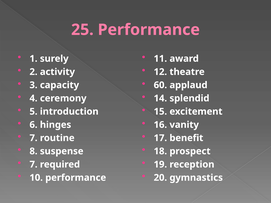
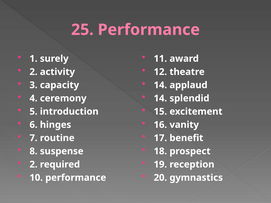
60 at (160, 85): 60 -> 14
7 at (34, 165): 7 -> 2
